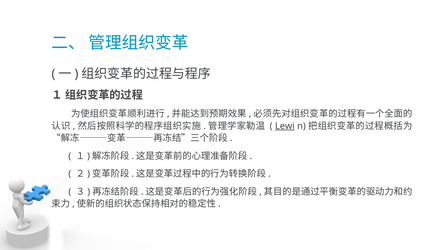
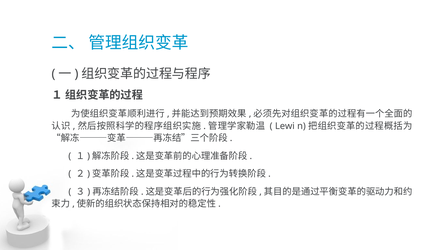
Lewi underline: present -> none
